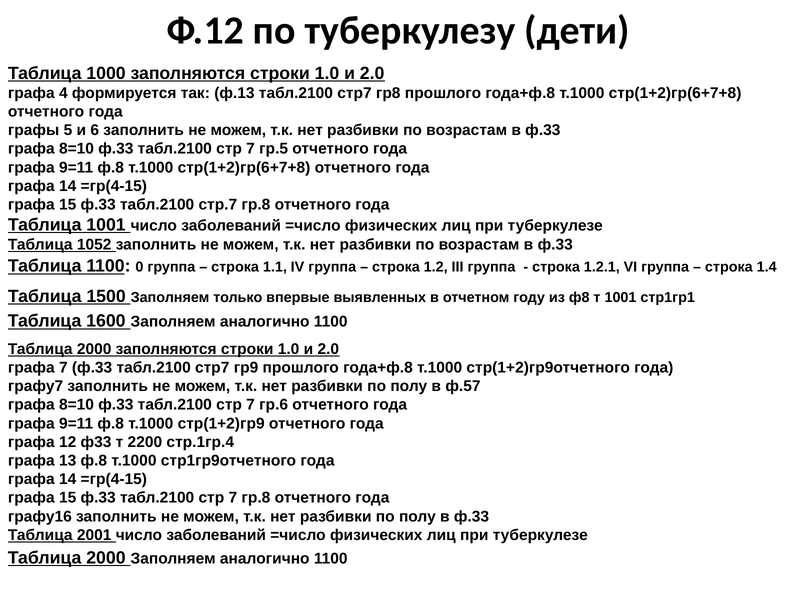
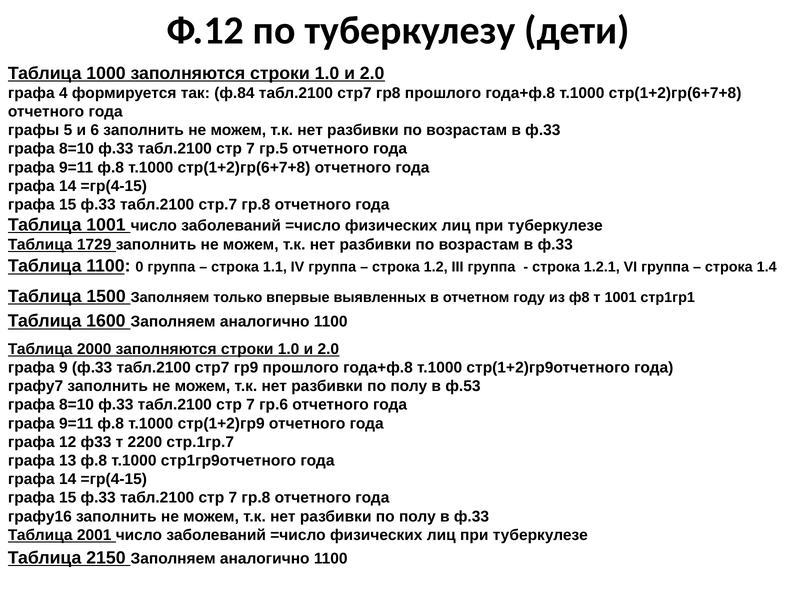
ф.13: ф.13 -> ф.84
1052: 1052 -> 1729
графа 7: 7 -> 9
ф.57: ф.57 -> ф.53
стр.1гр.4: стр.1гр.4 -> стр.1гр.7
2000 at (106, 557): 2000 -> 2150
